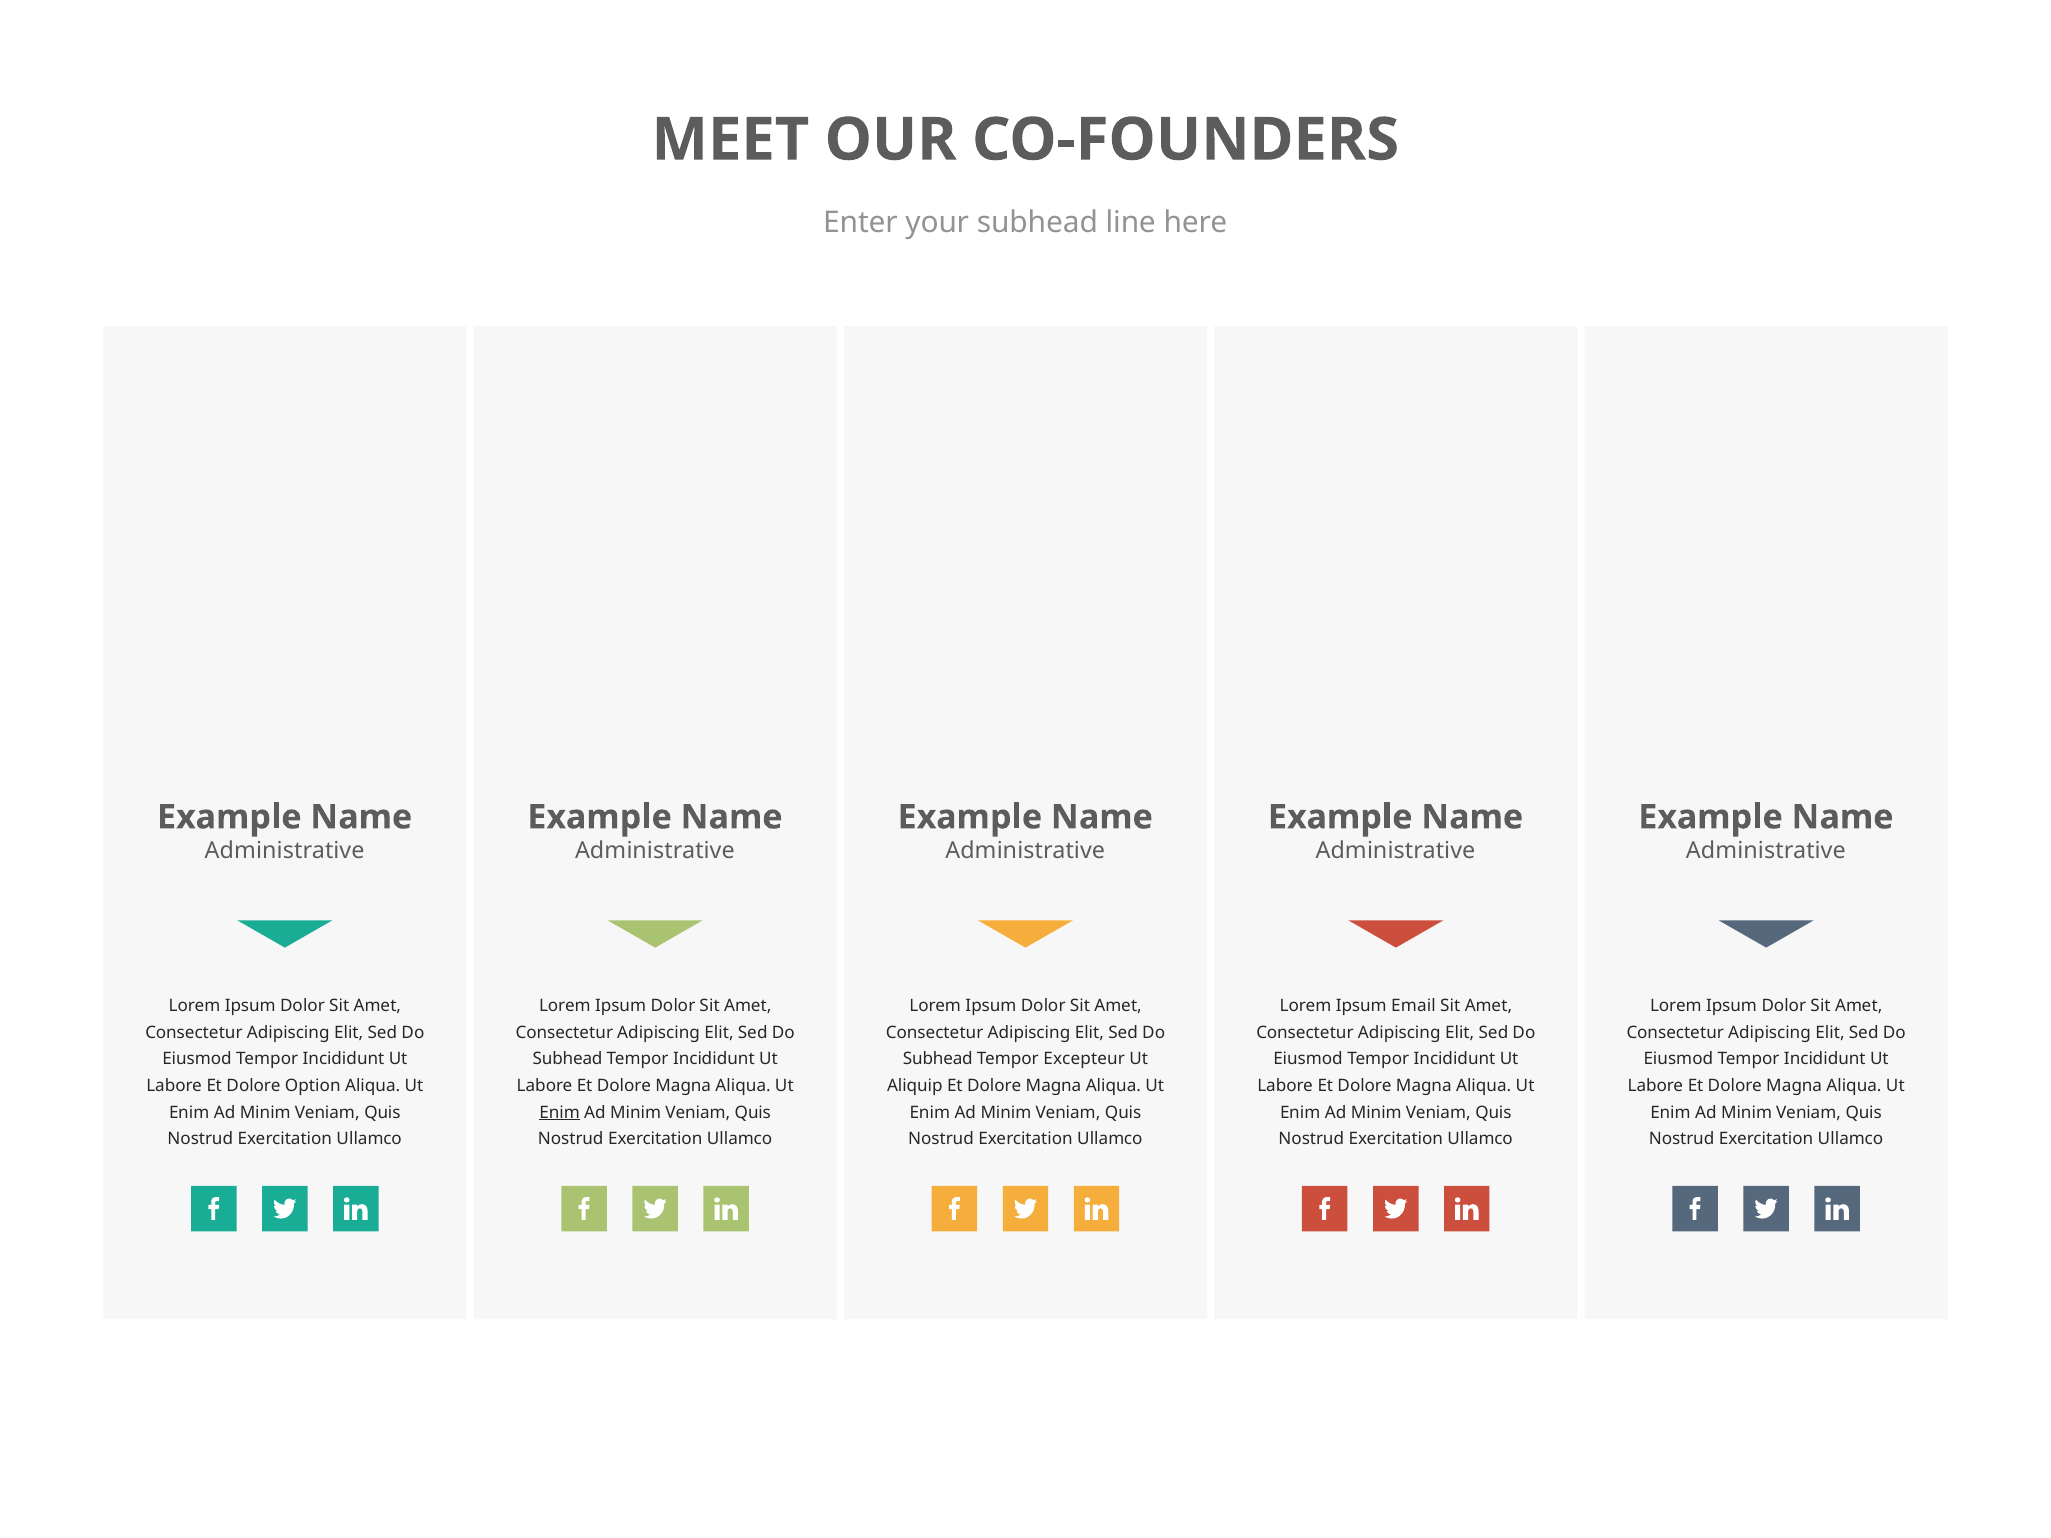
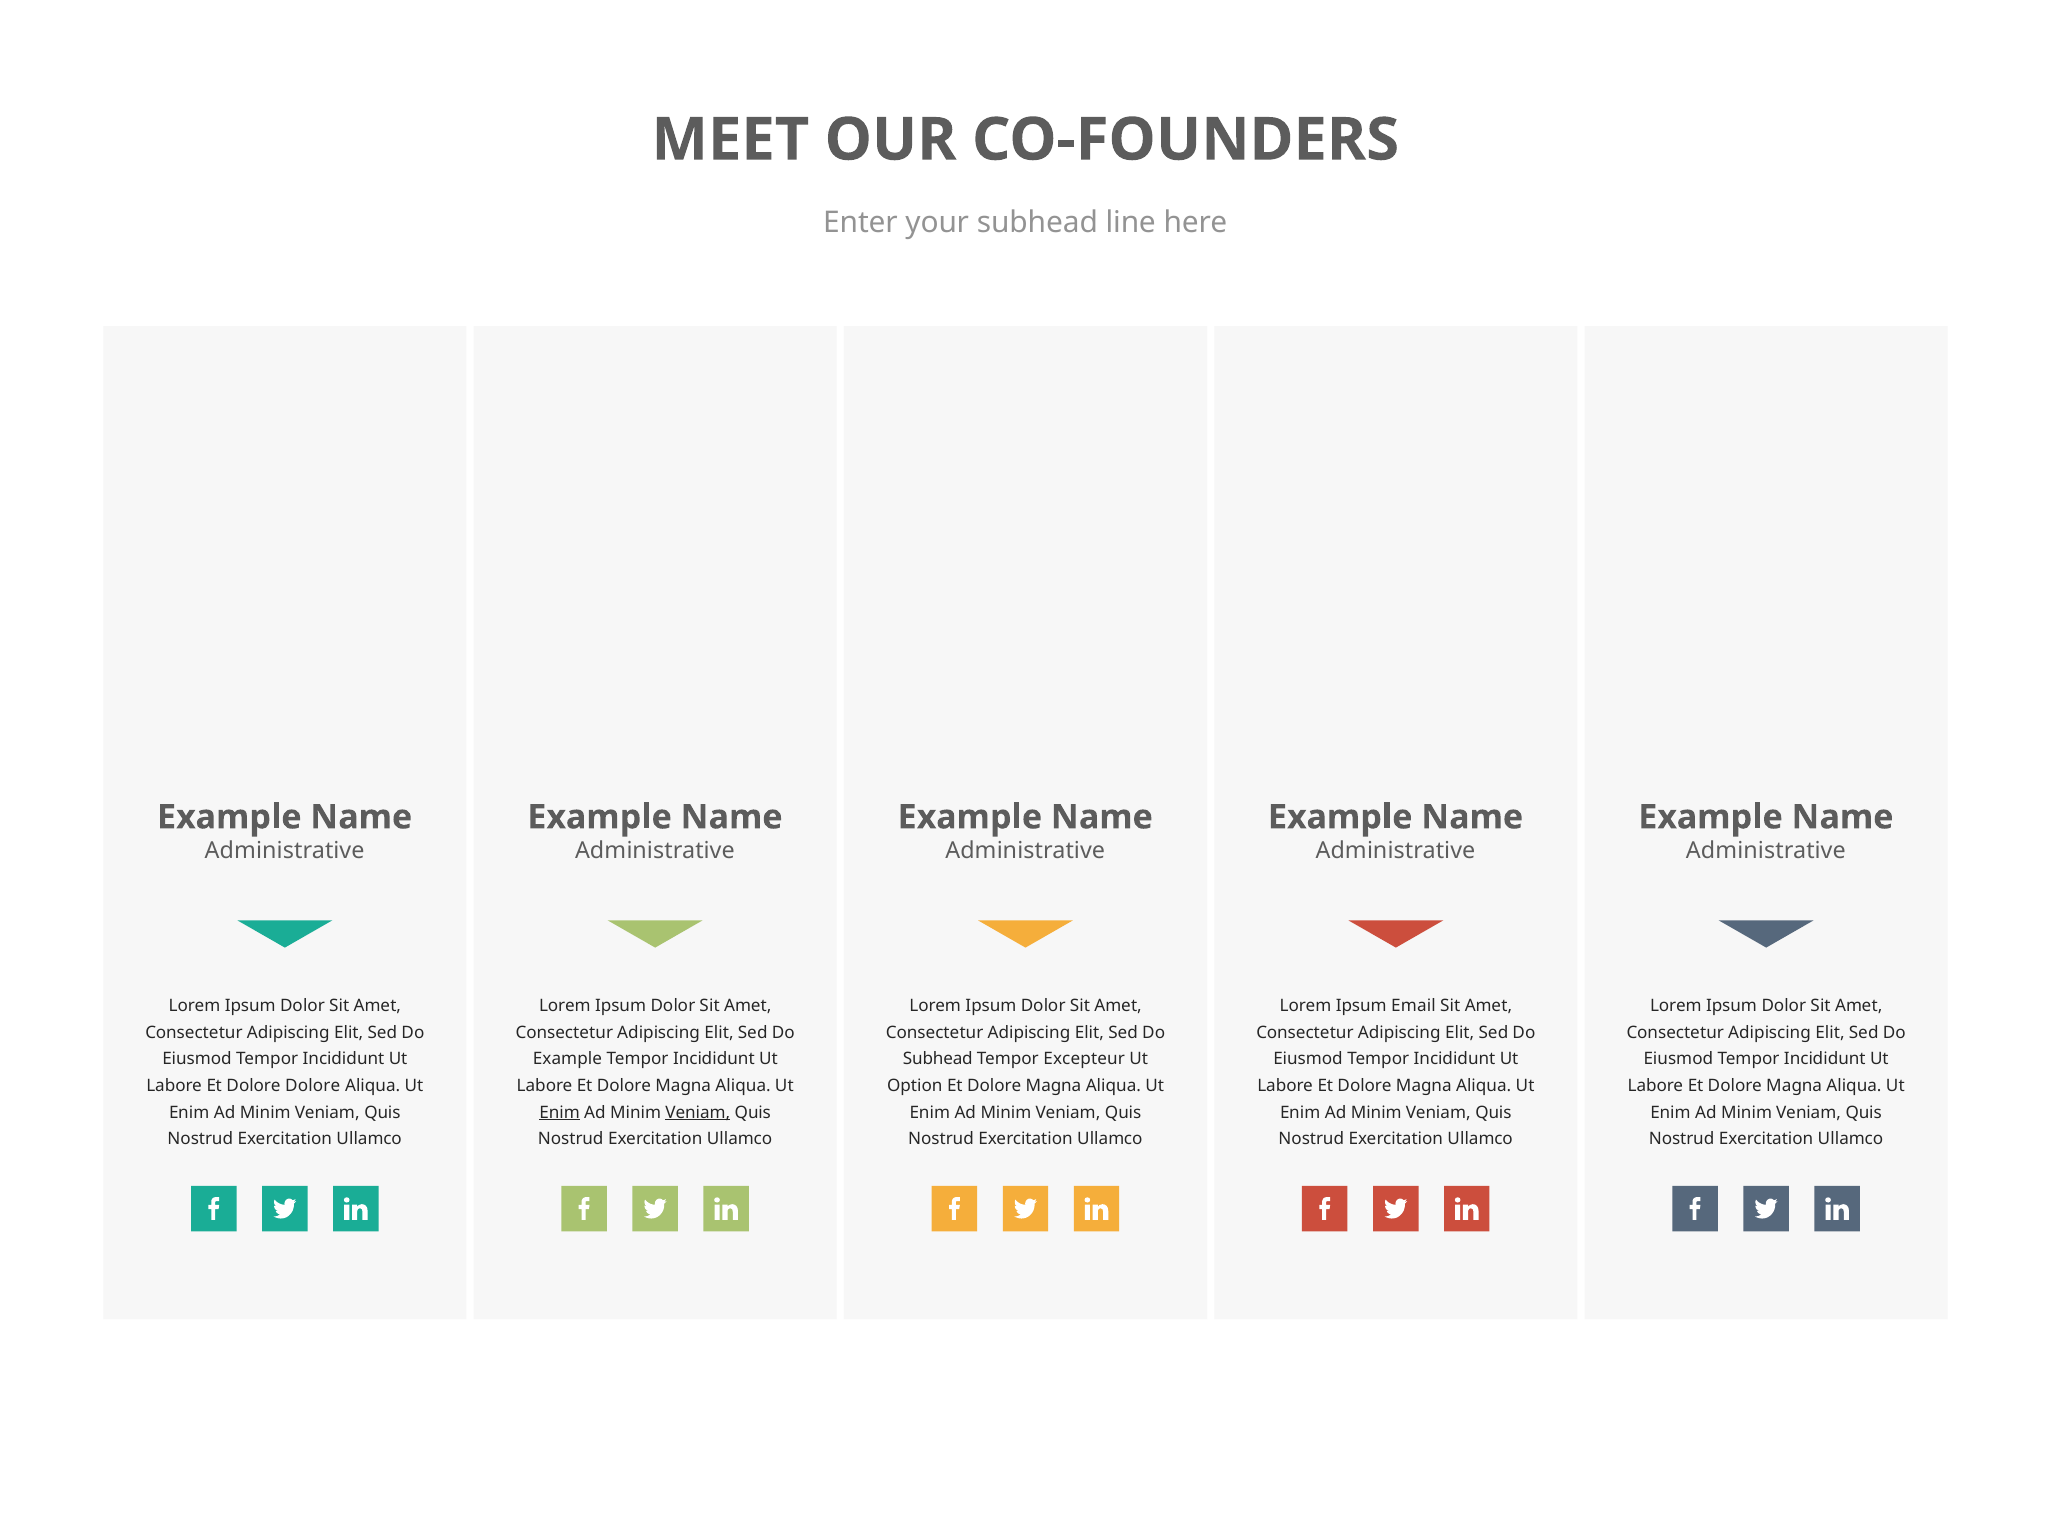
Subhead at (568, 1059): Subhead -> Example
Dolore Option: Option -> Dolore
Aliquip: Aliquip -> Option
Veniam at (698, 1113) underline: none -> present
